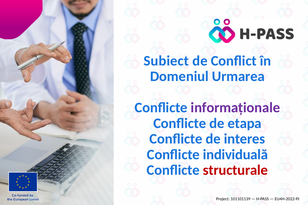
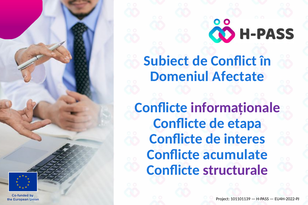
Urmarea: Urmarea -> Afectate
individuală: individuală -> acumulate
structurale colour: red -> purple
